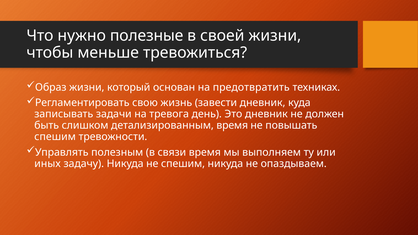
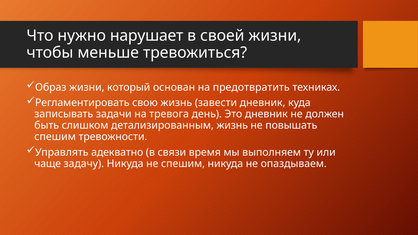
полезные: полезные -> нарушает
детализированным время: время -> жизнь
полезным: полезным -> адекватно
иных: иных -> чаще
